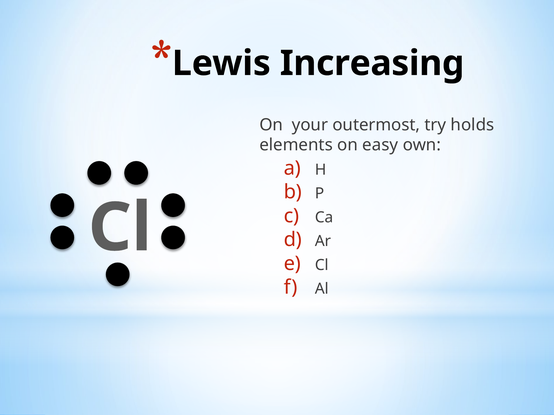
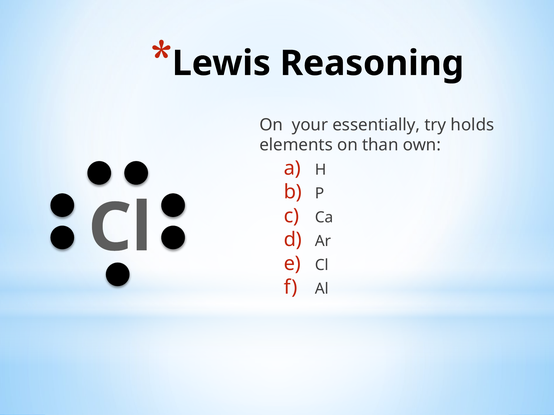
Increasing: Increasing -> Reasoning
outermost: outermost -> essentially
easy: easy -> than
